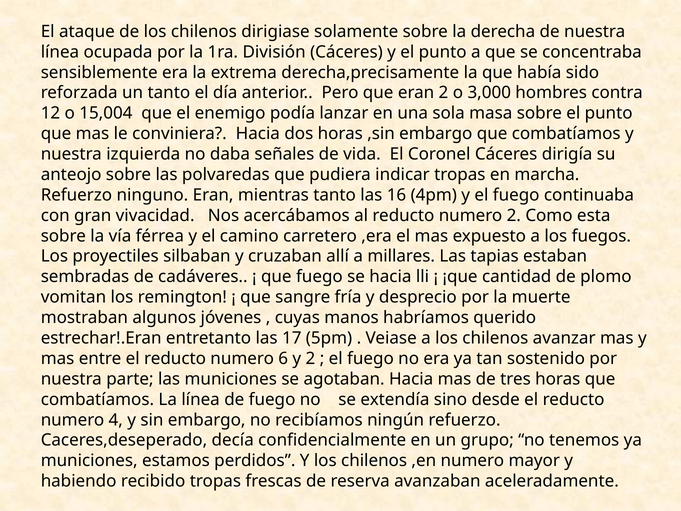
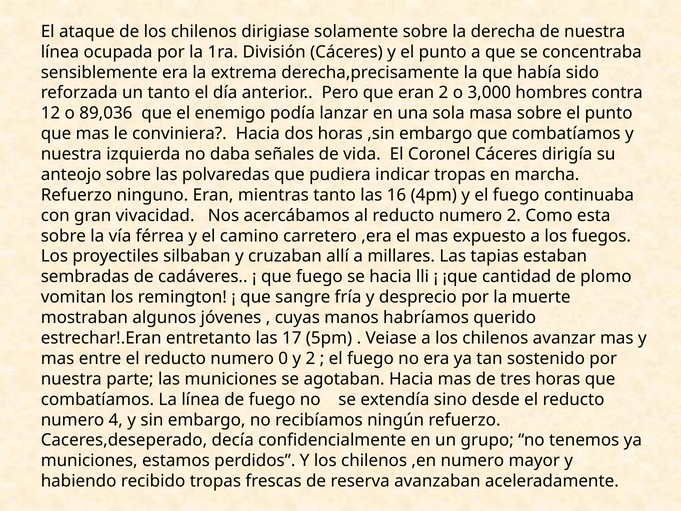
15,004: 15,004 -> 89,036
6: 6 -> 0
